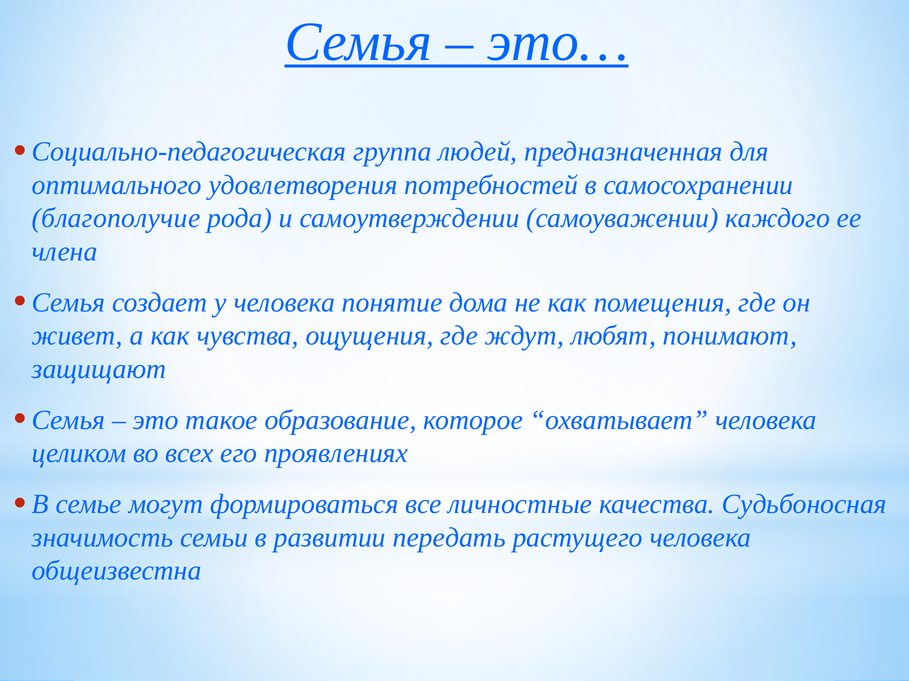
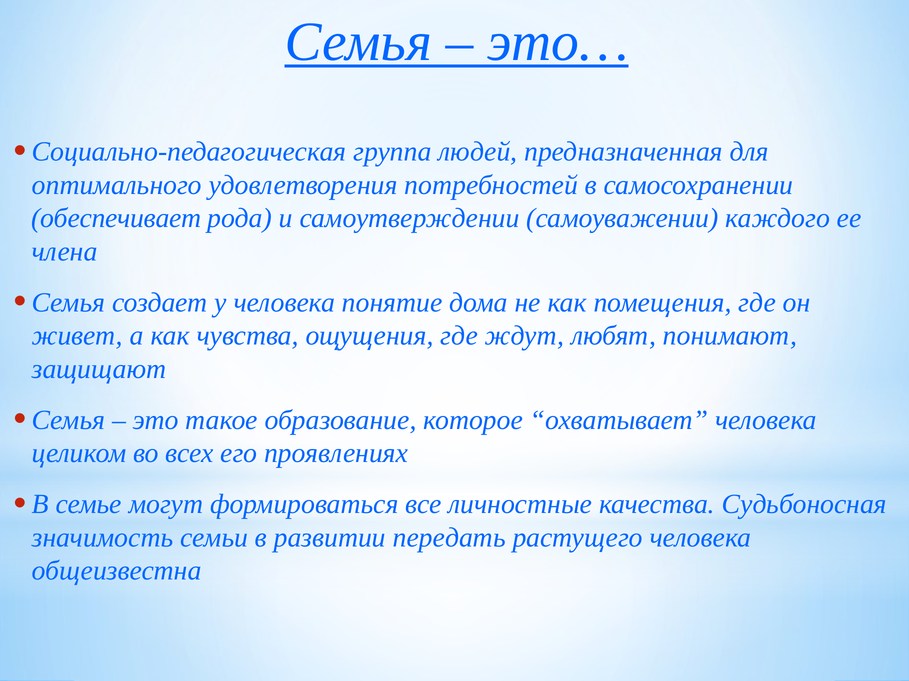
благополучие: благополучие -> обеспечивает
